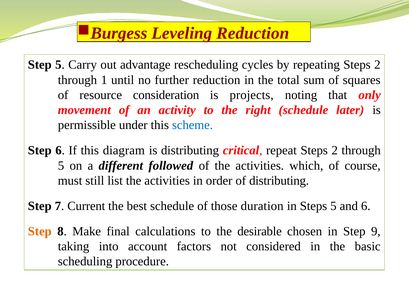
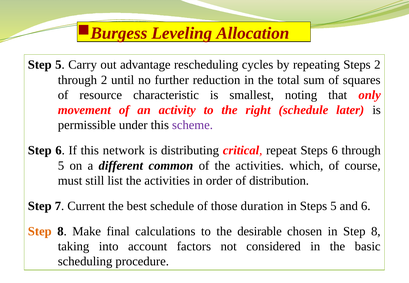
Leveling Reduction: Reduction -> Allocation
through 1: 1 -> 2
consideration: consideration -> characteristic
projects: projects -> smallest
scheme colour: blue -> purple
diagram: diagram -> network
repeat Steps 2: 2 -> 6
followed: followed -> common
of distributing: distributing -> distribution
in Step 9: 9 -> 8
